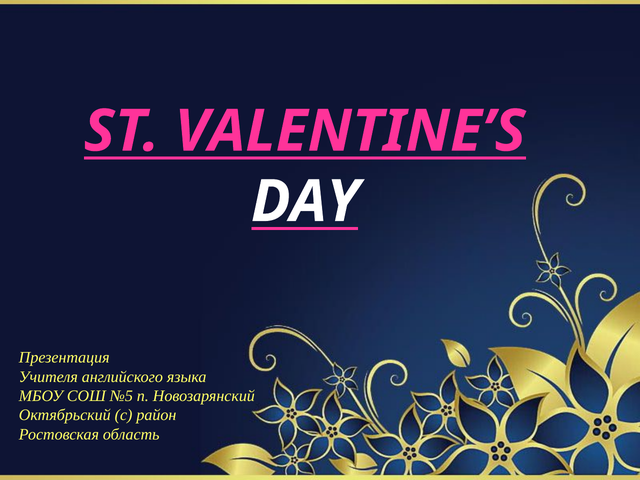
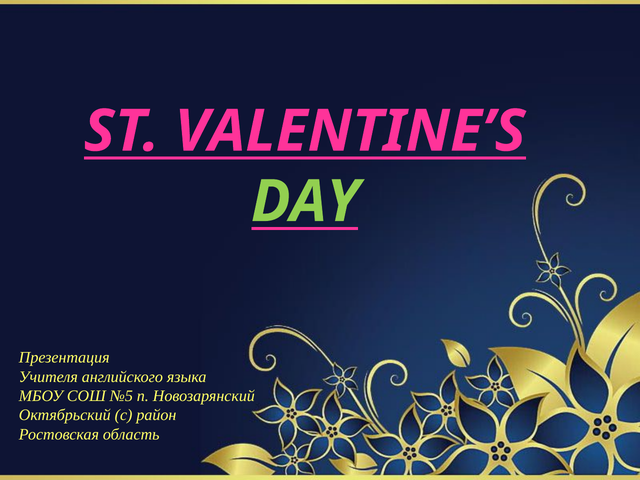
DAY colour: white -> light green
